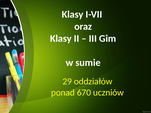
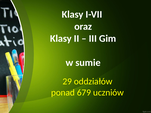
670: 670 -> 679
